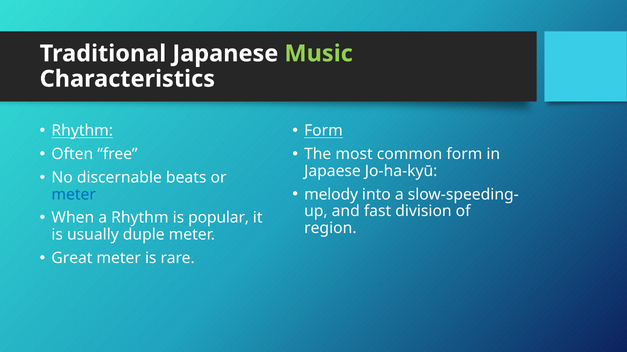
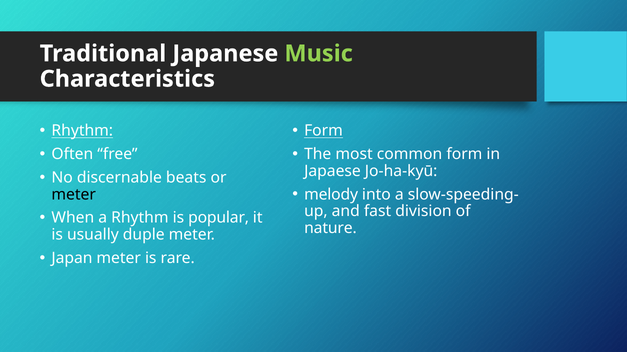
meter at (74, 195) colour: blue -> black
region: region -> nature
Great: Great -> Japan
